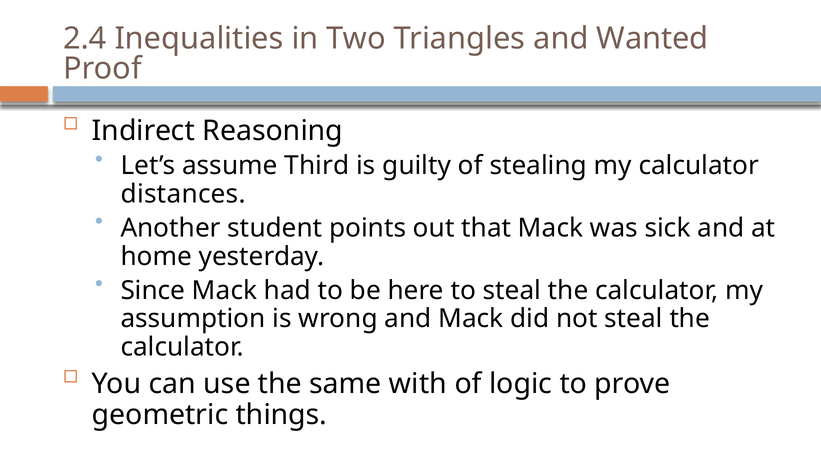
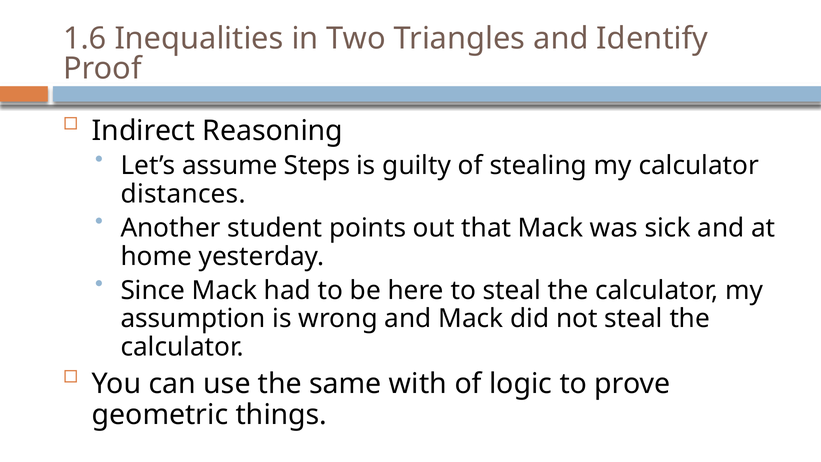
2.4: 2.4 -> 1.6
Wanted: Wanted -> Identify
Third: Third -> Steps
